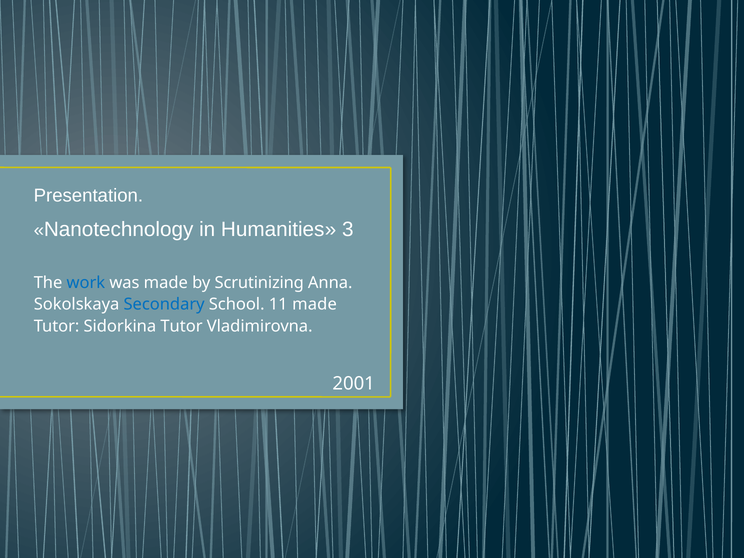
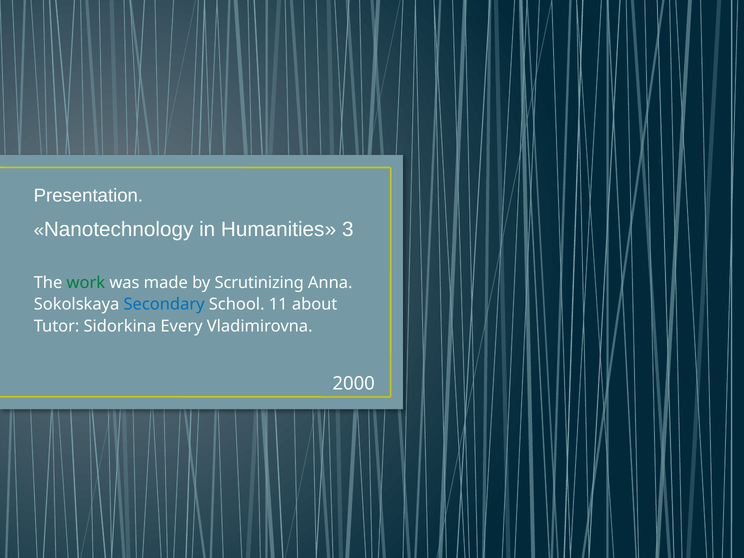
work colour: blue -> green
11 made: made -> about
Sidorkina Tutor: Tutor -> Every
2001: 2001 -> 2000
